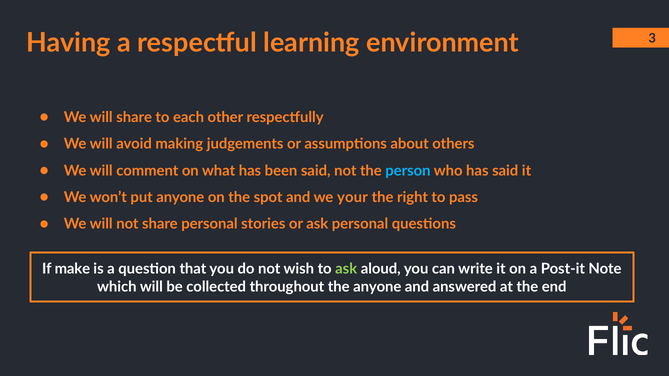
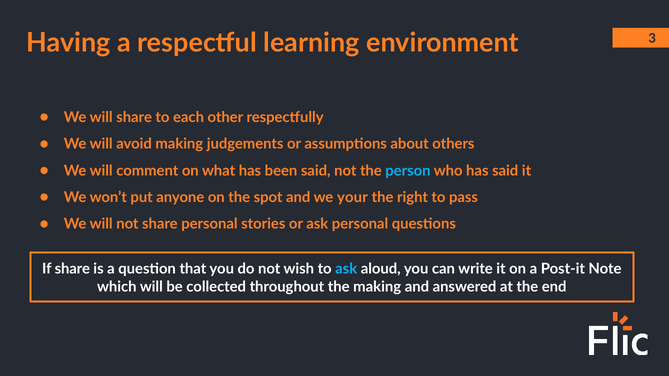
If make: make -> share
ask at (346, 269) colour: light green -> light blue
the anyone: anyone -> making
